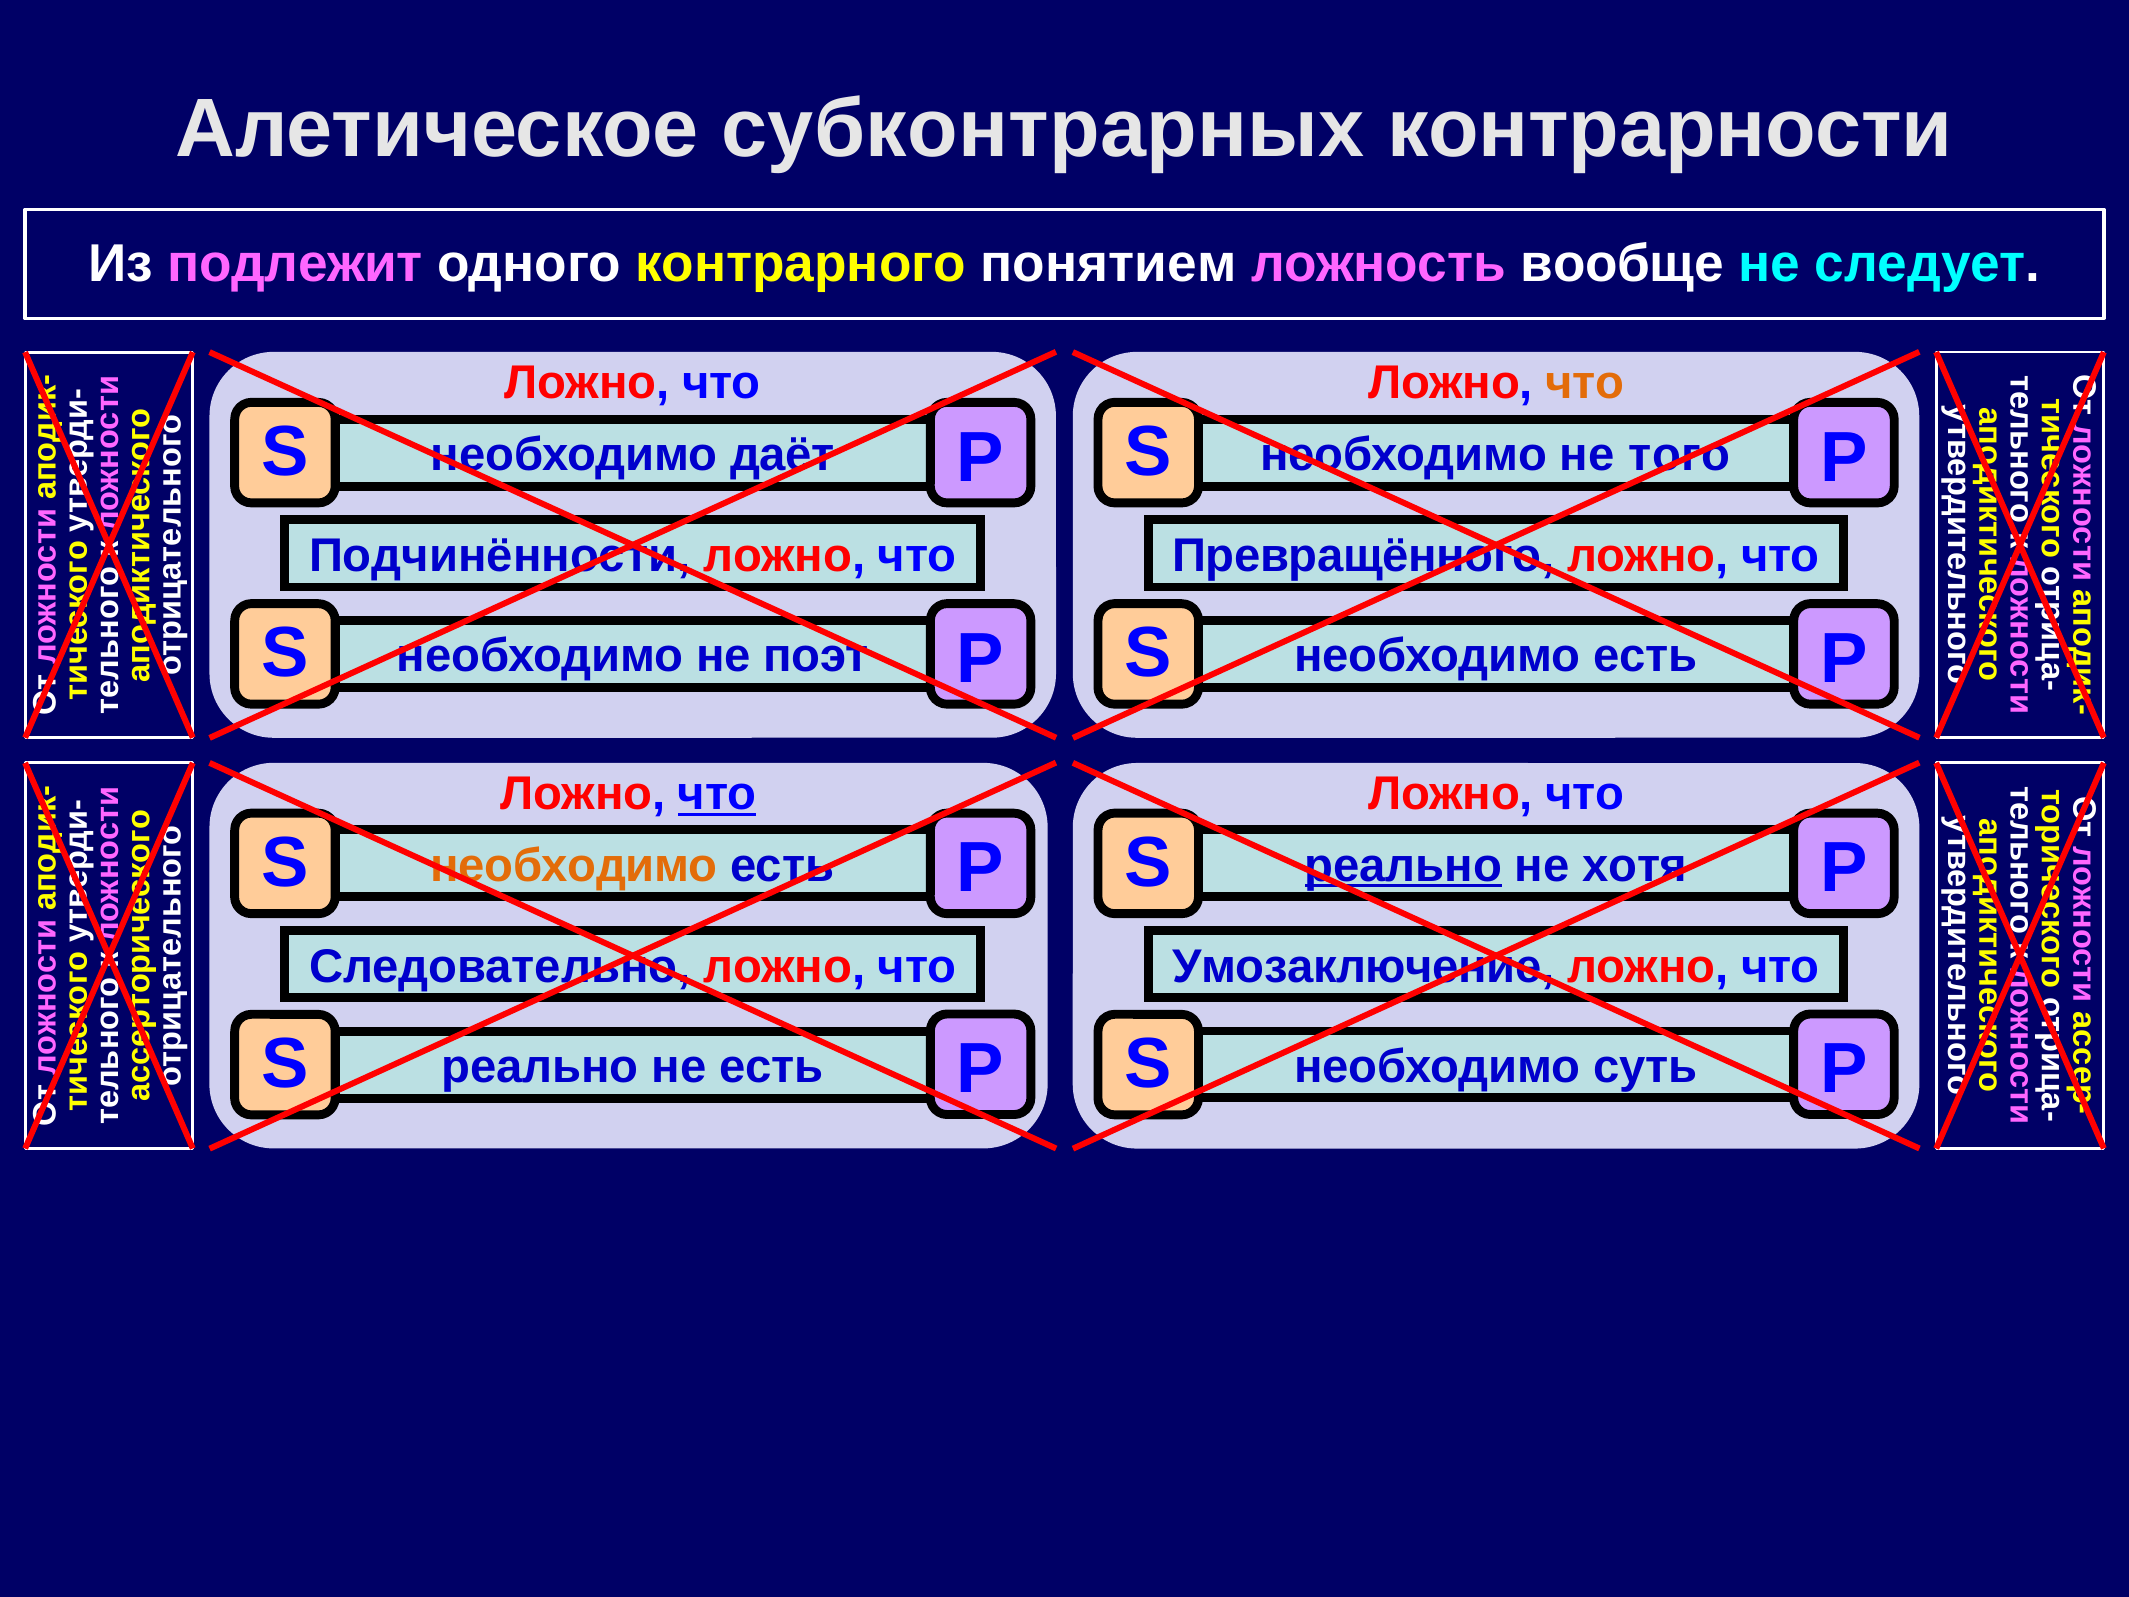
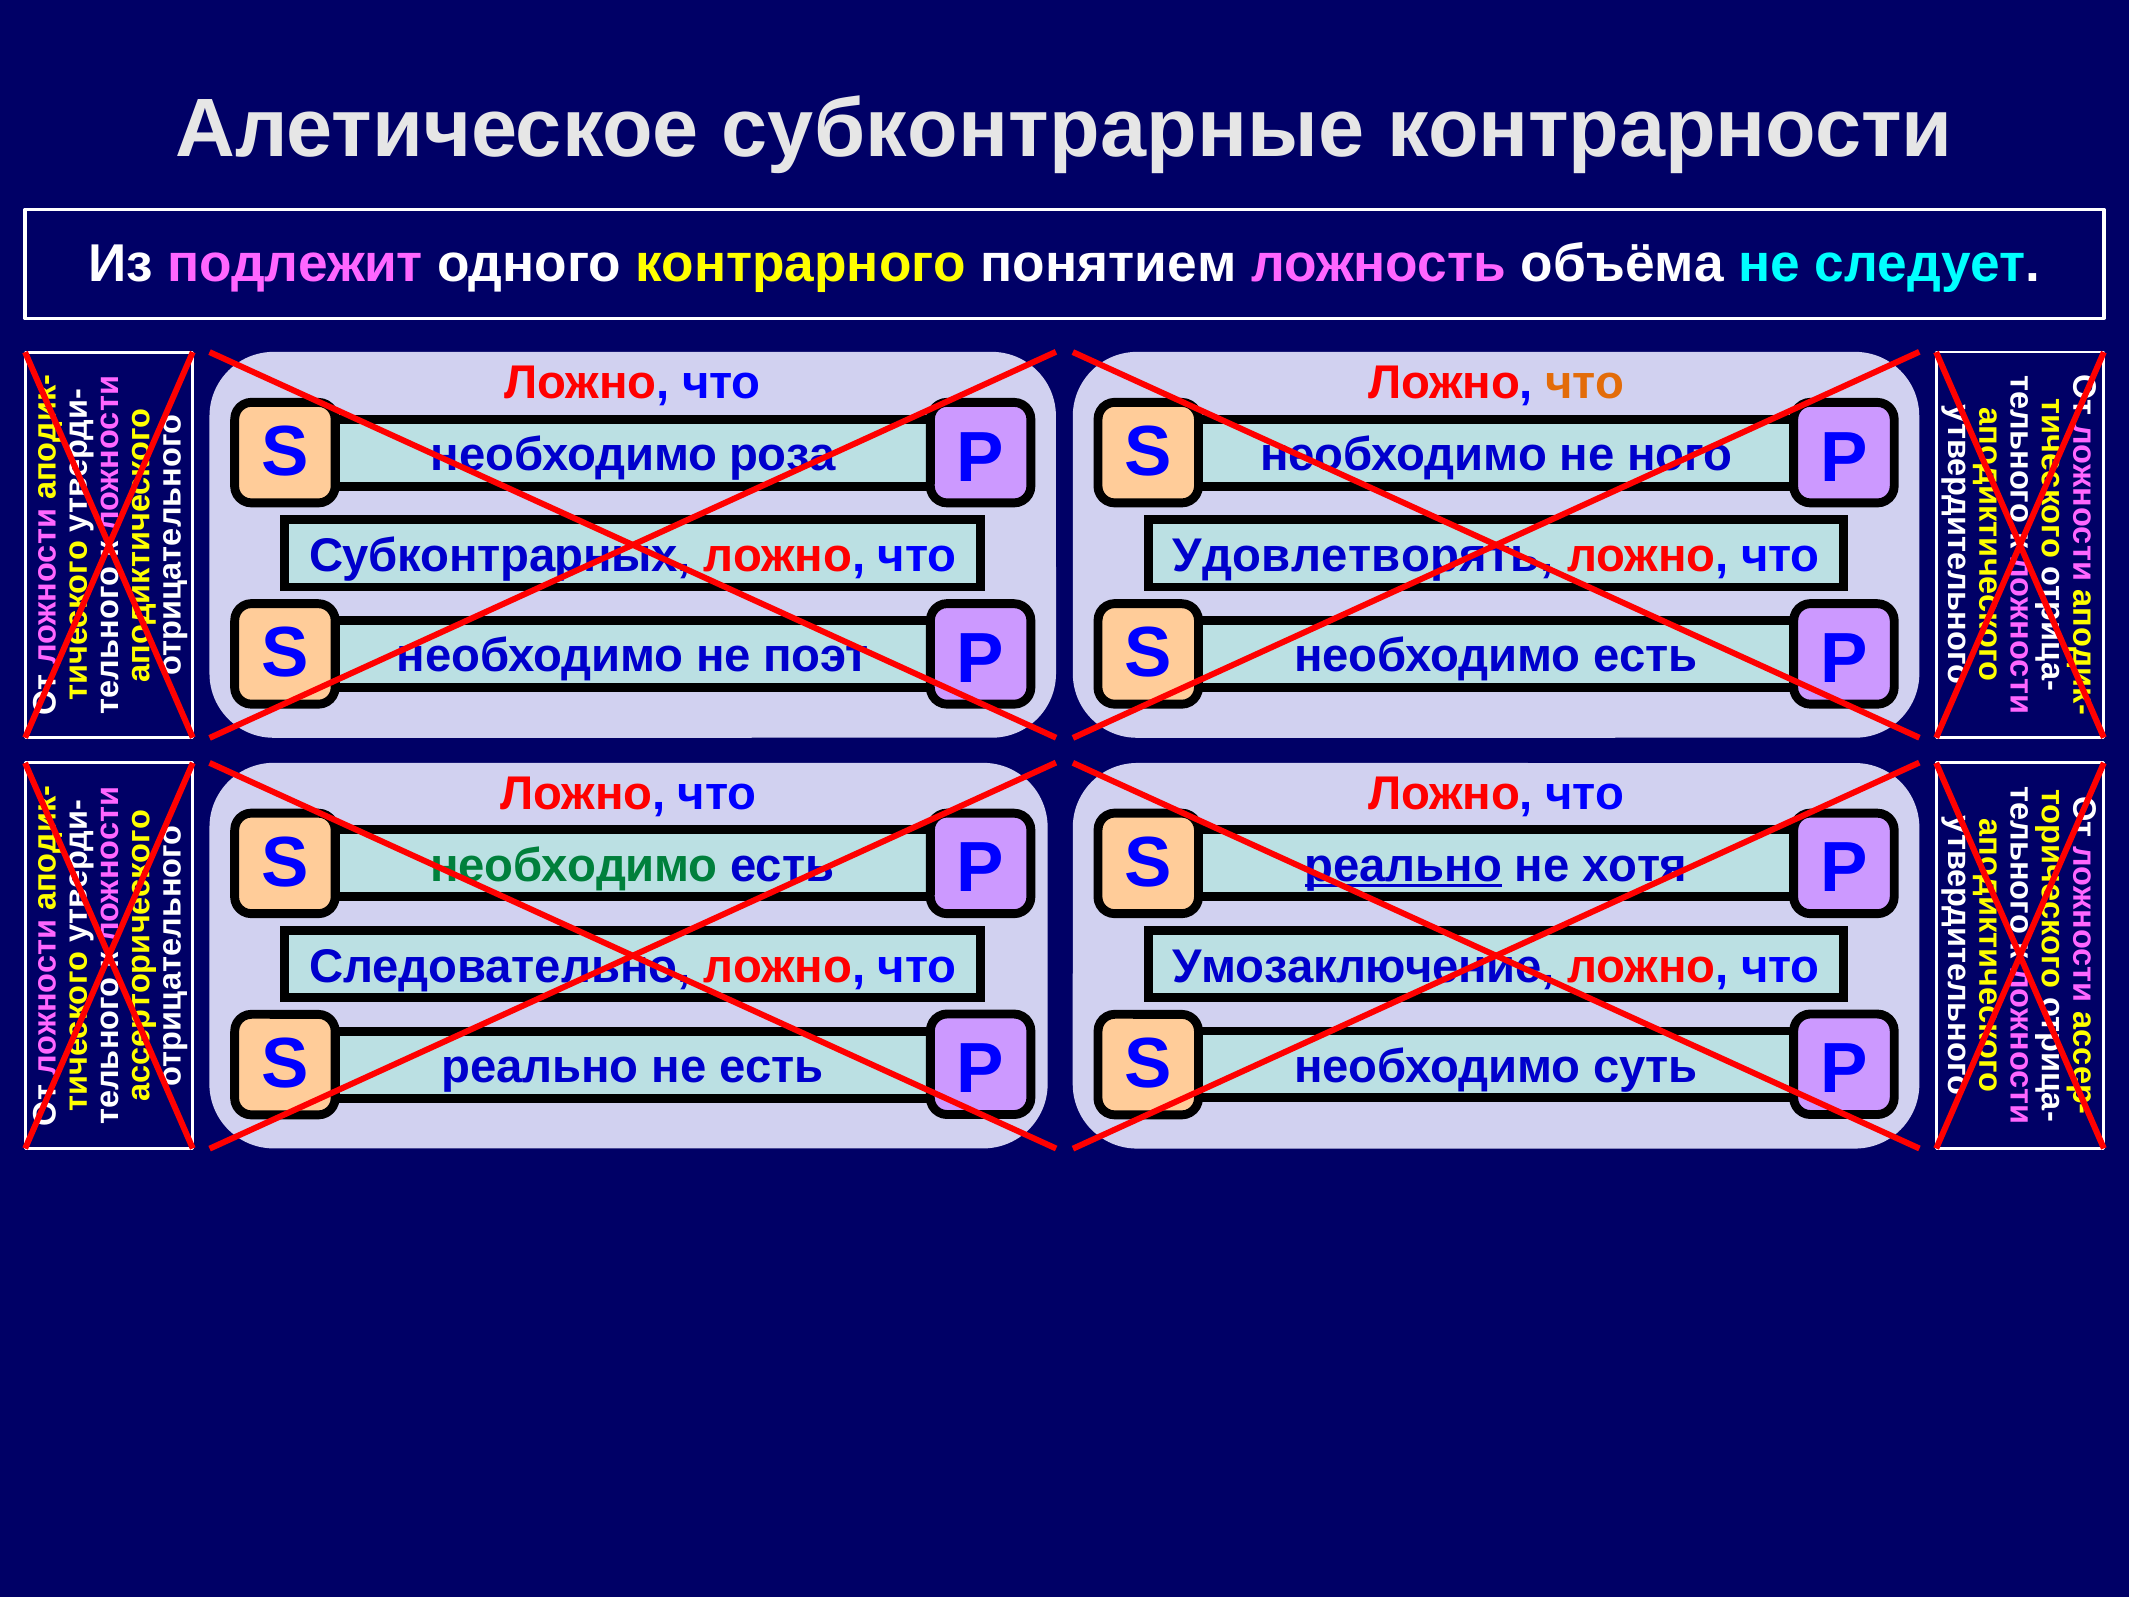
субконтрарных: субконтрарных -> субконтрарные
вообще: вообще -> объёма
даёт: даёт -> роза
того: того -> ного
Подчинённости: Подчинённости -> Субконтрарных
Превращённого: Превращённого -> Удовлетворять
что at (717, 794) underline: present -> none
необходимо at (574, 865) colour: orange -> green
